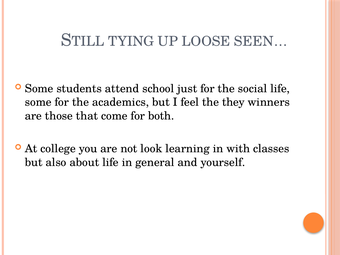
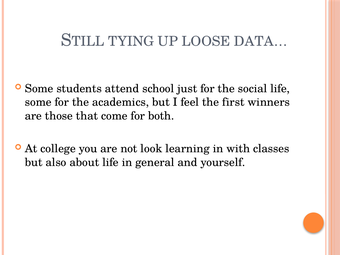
SEEN…: SEEN… -> DATA…
they: they -> first
